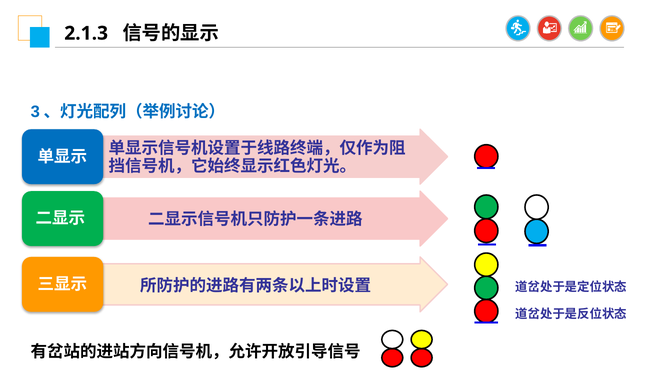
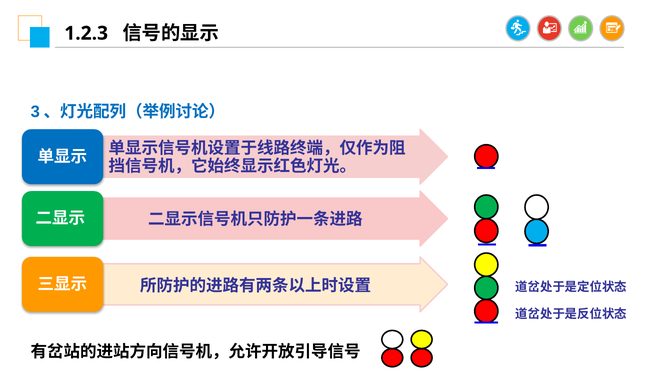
2.1.3: 2.1.3 -> 1.2.3
